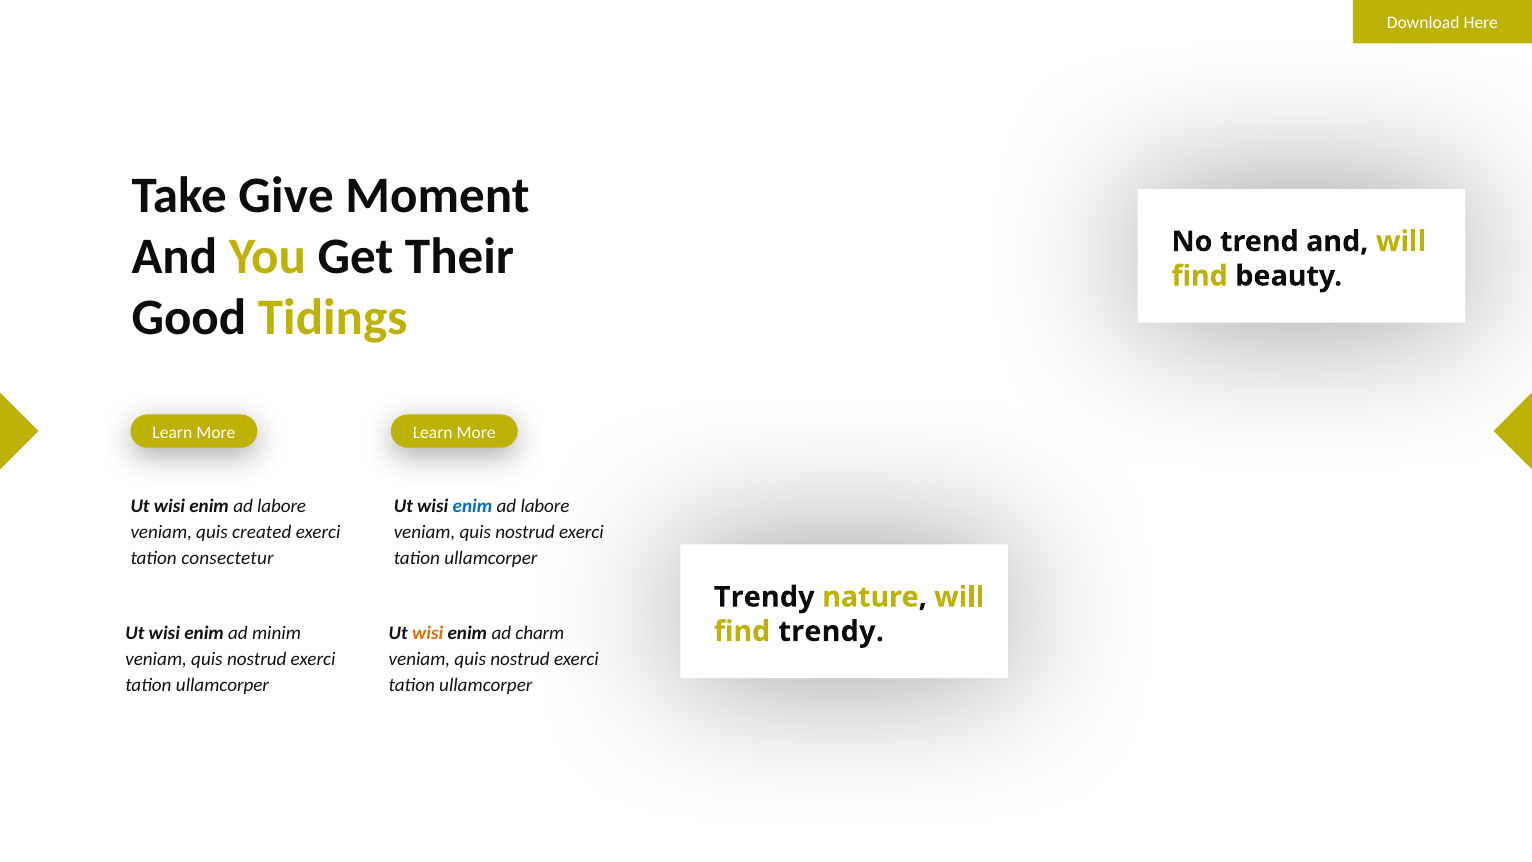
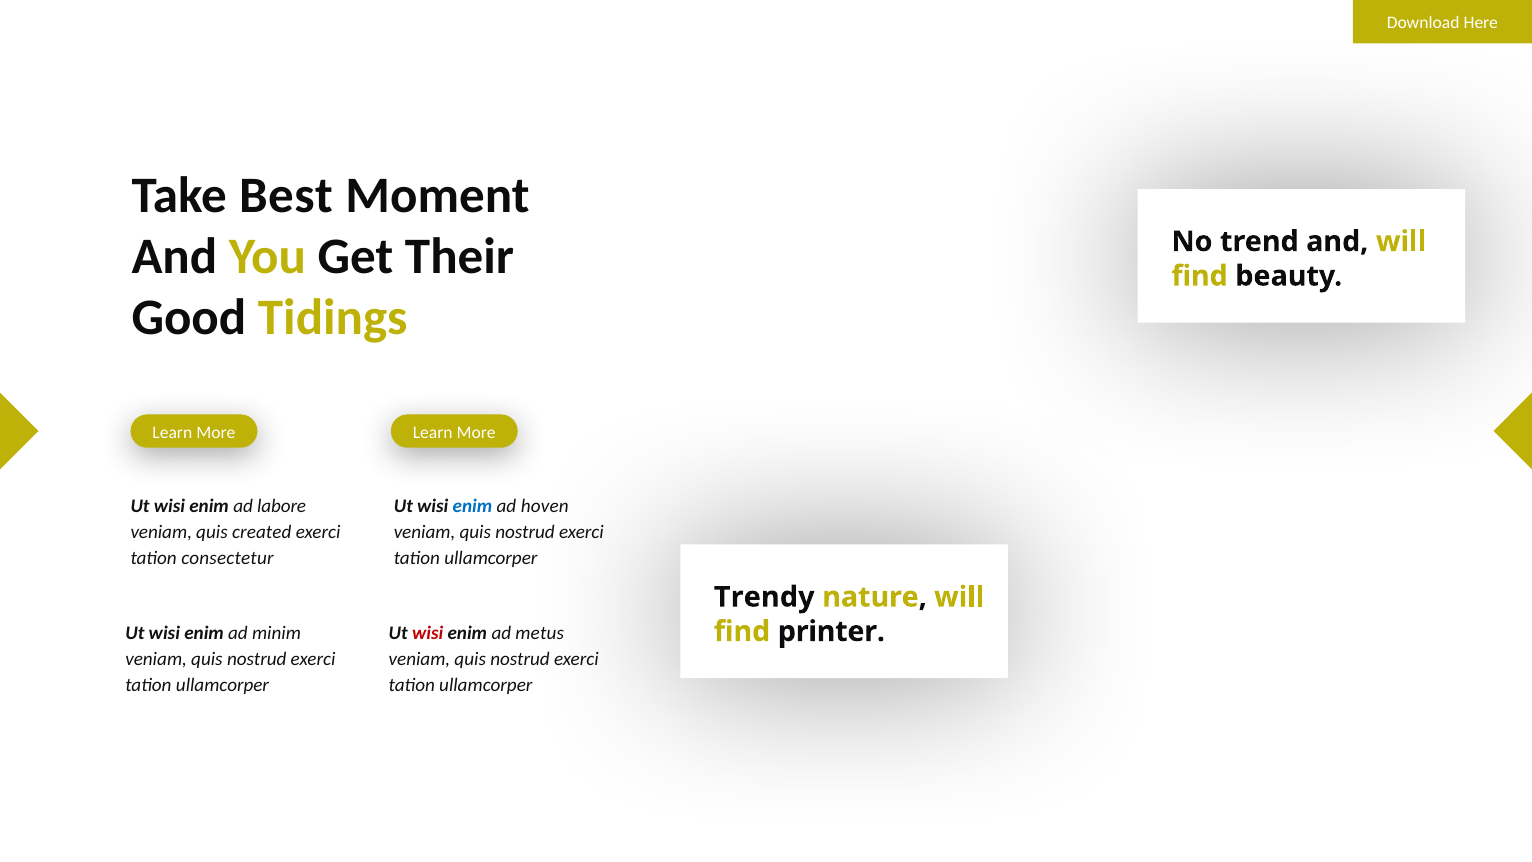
Give: Give -> Best
labore at (545, 506): labore -> hoven
wisi at (428, 633) colour: orange -> red
charm: charm -> metus
find trendy: trendy -> printer
